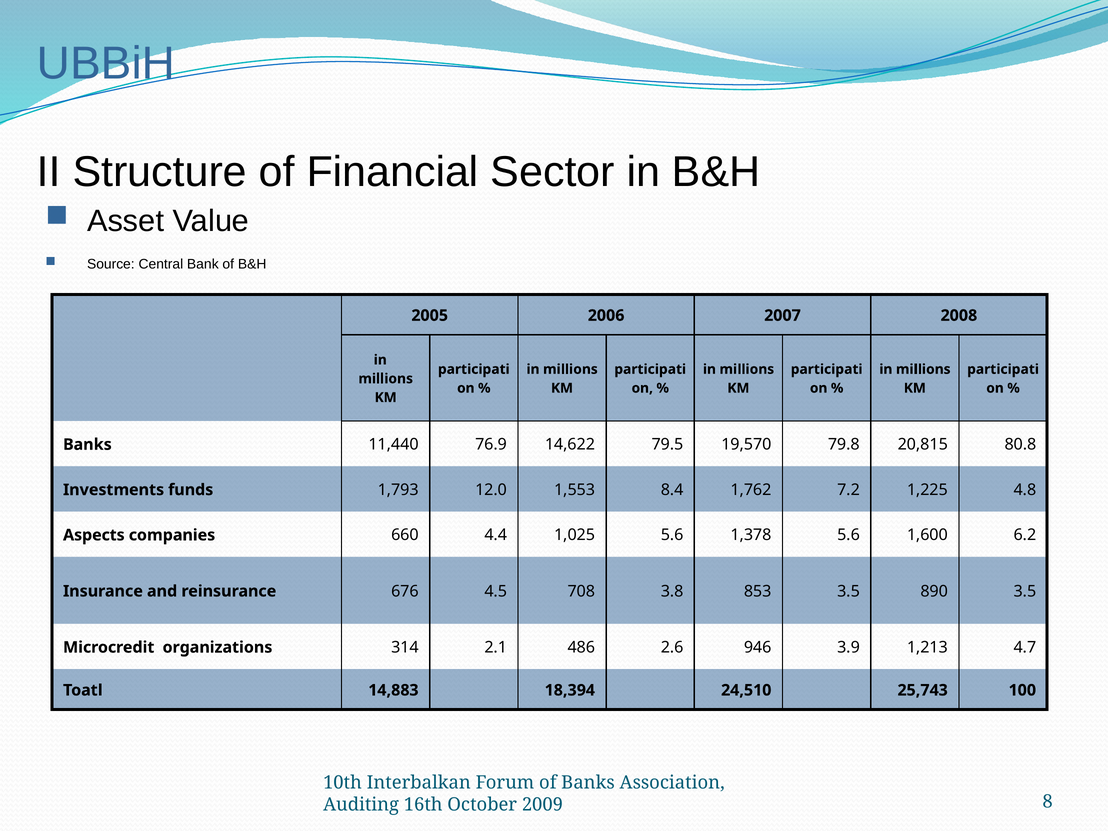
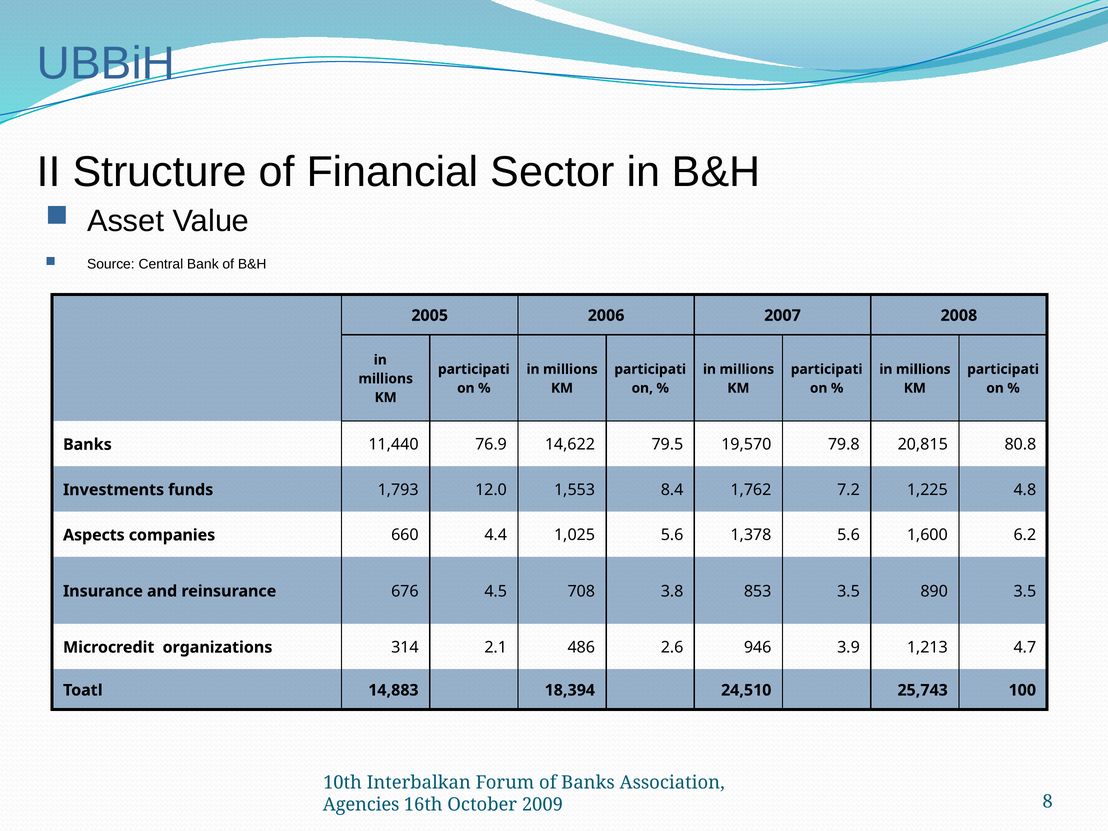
Auditing: Auditing -> Agencies
